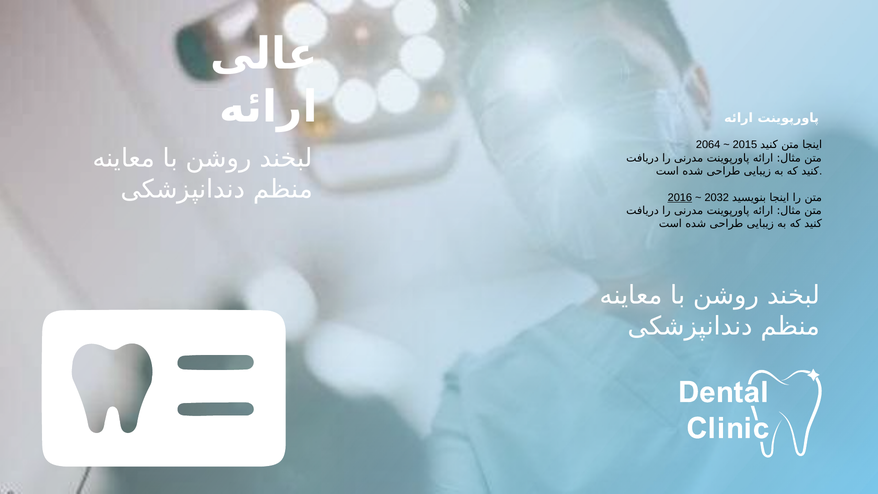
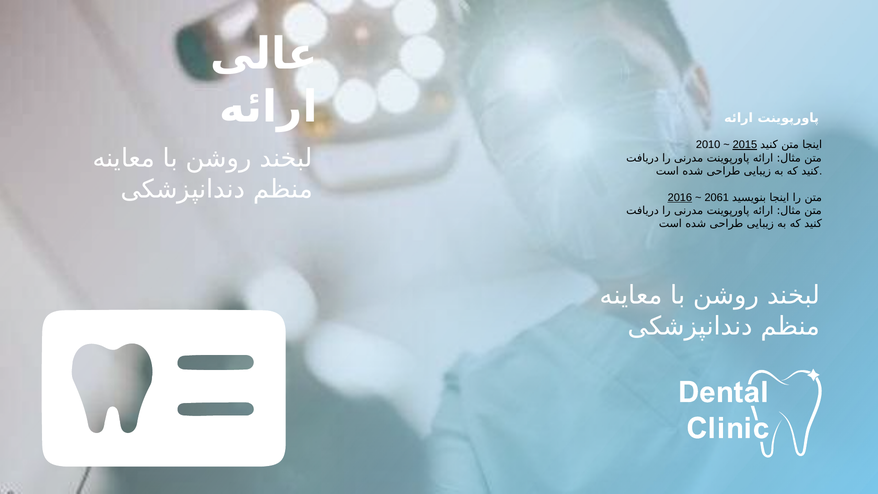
2064: 2064 -> 2010
2015 underline: none -> present
2032: 2032 -> 2061
